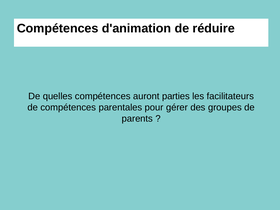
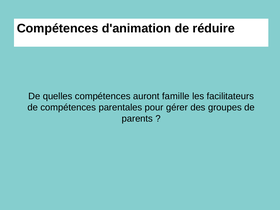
parties: parties -> famille
